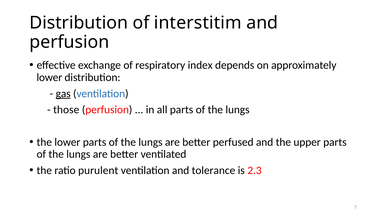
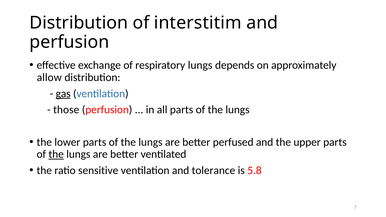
respiratory index: index -> lungs
lower at (49, 77): lower -> allow
the at (56, 154) underline: none -> present
purulent: purulent -> sensitive
2.3: 2.3 -> 5.8
